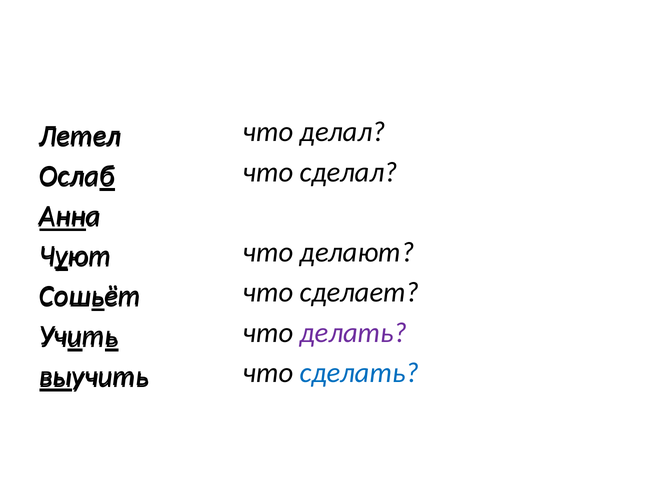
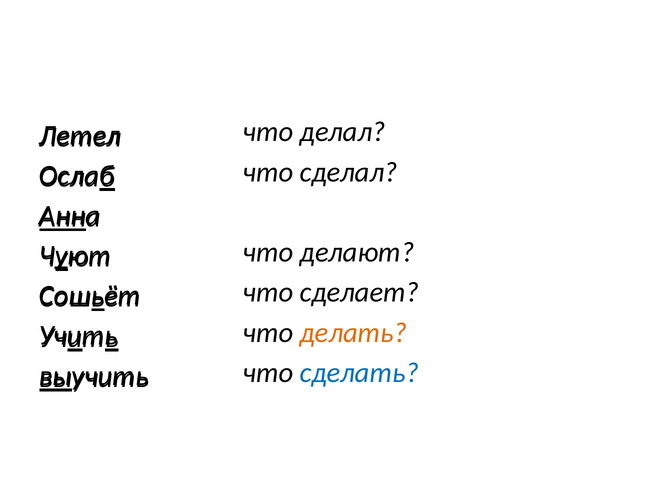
делать colour: purple -> orange
